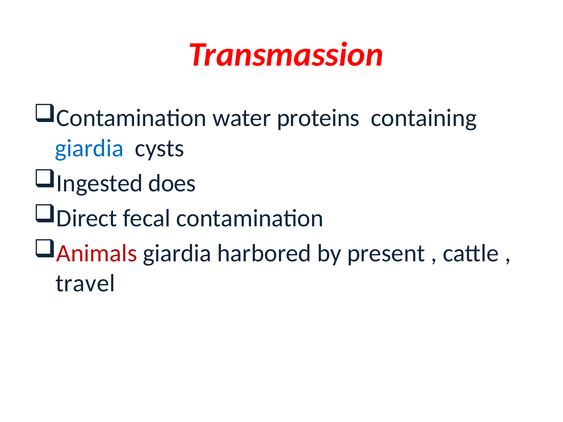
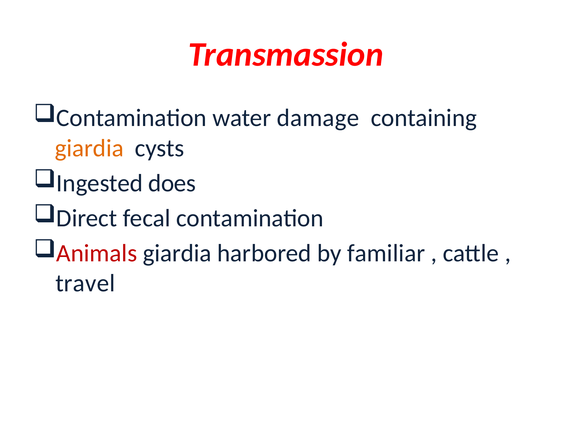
proteins: proteins -> damage
giardia at (89, 148) colour: blue -> orange
present: present -> familiar
